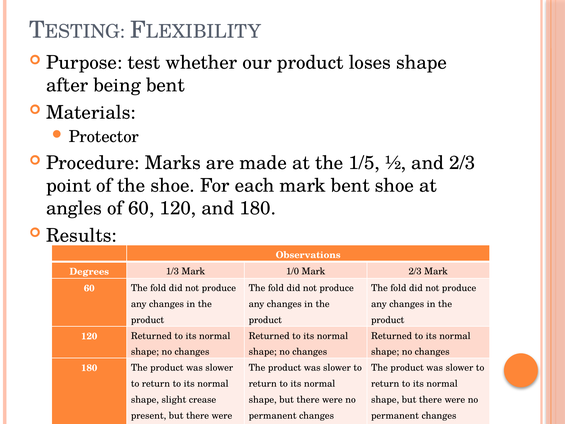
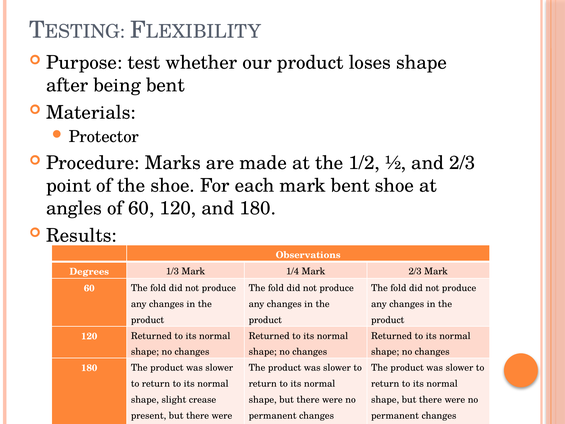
1/5: 1/5 -> 1/2
1/0: 1/0 -> 1/4
